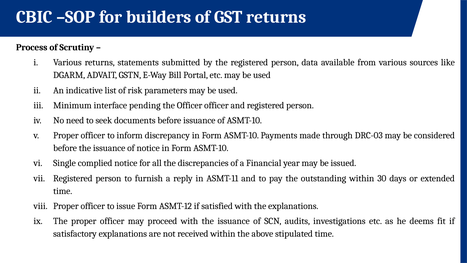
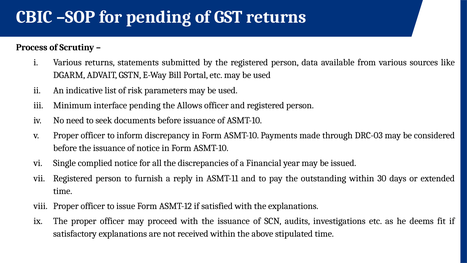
for builders: builders -> pending
the Officer: Officer -> Allows
